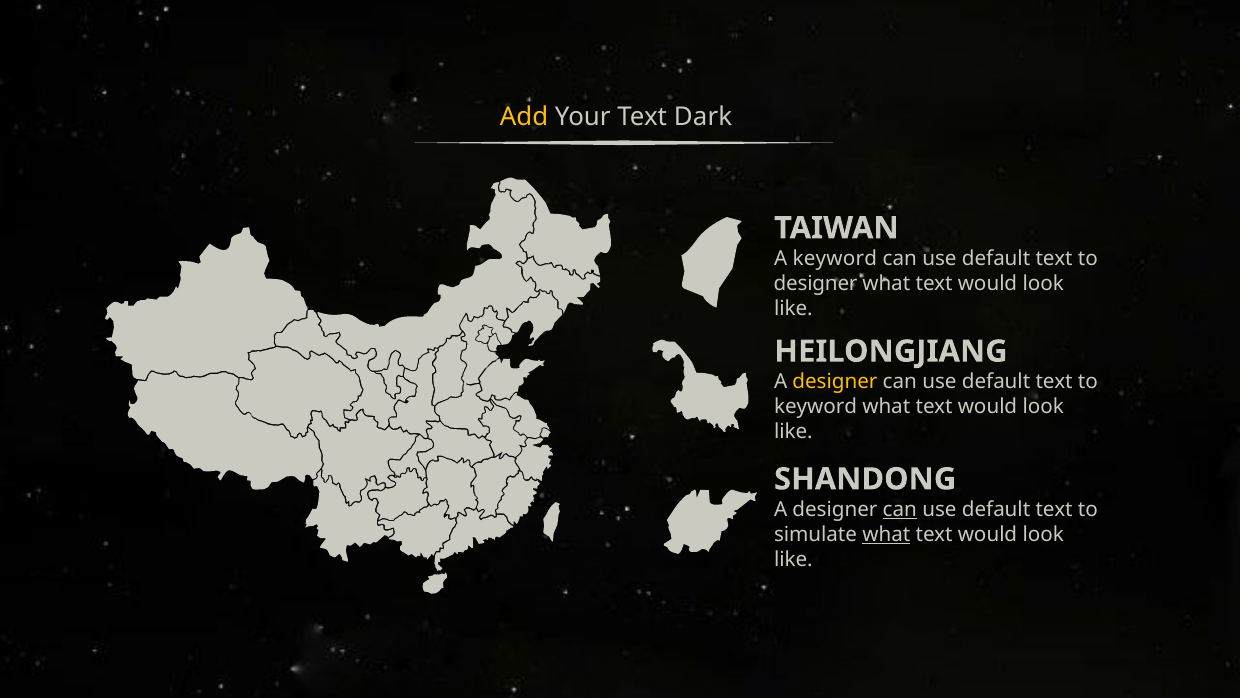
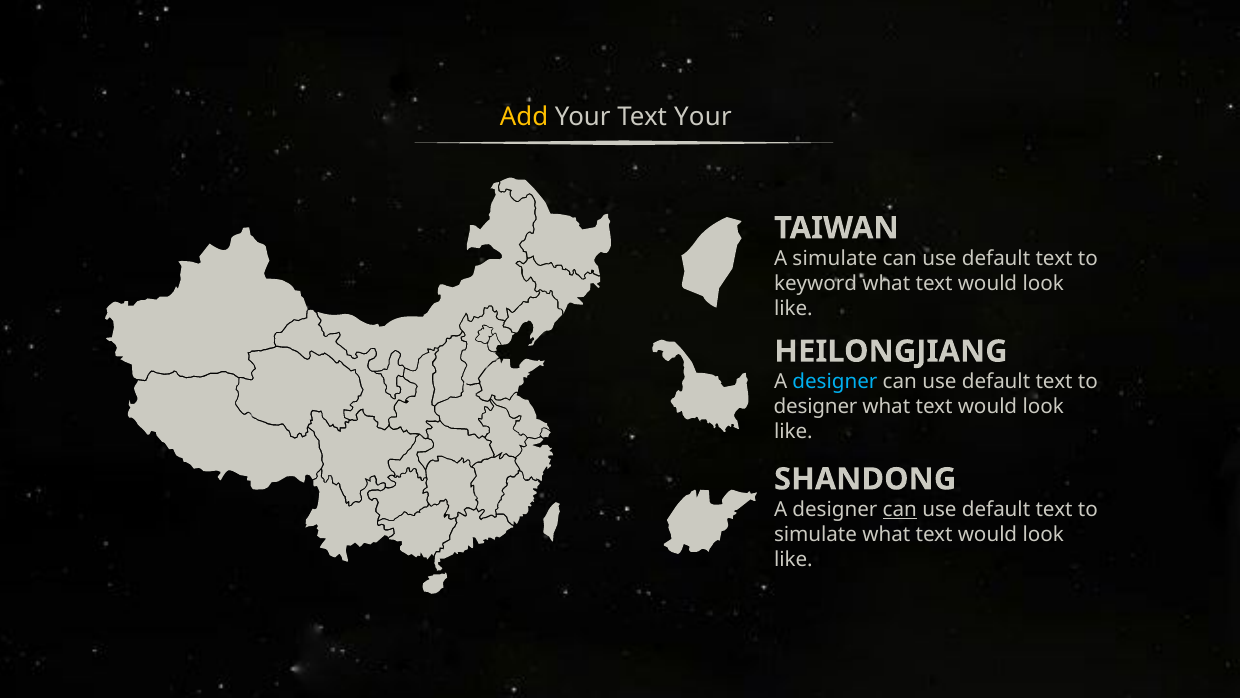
Text Dark: Dark -> Your
A keyword: keyword -> simulate
designer at (816, 283): designer -> keyword
designer at (835, 382) colour: yellow -> light blue
keyword at (816, 407): keyword -> designer
what at (886, 534) underline: present -> none
